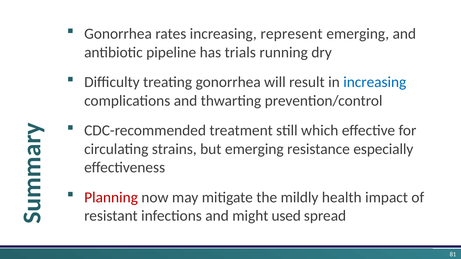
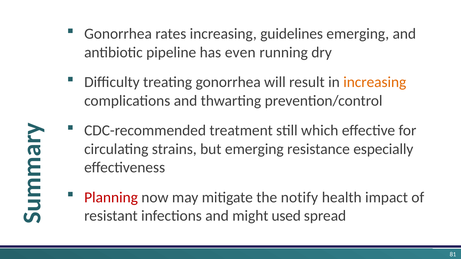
represent: represent -> guidelines
trials: trials -> even
increasing at (375, 82) colour: blue -> orange
mildly: mildly -> notify
